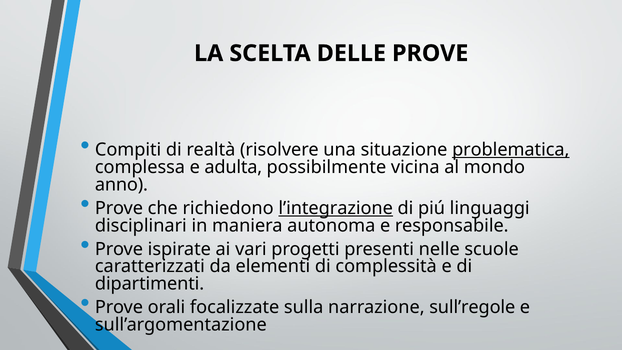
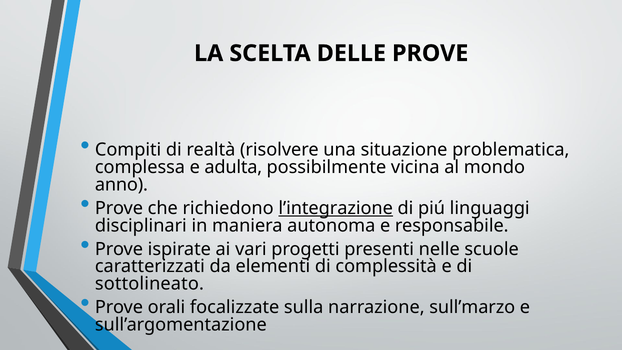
problematica underline: present -> none
dipartimenti: dipartimenti -> sottolineato
sull’regole: sull’regole -> sull’marzo
